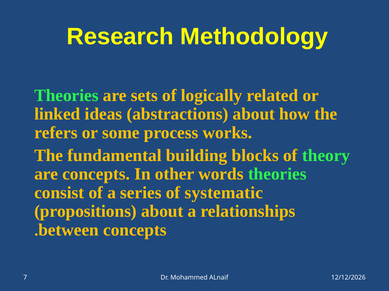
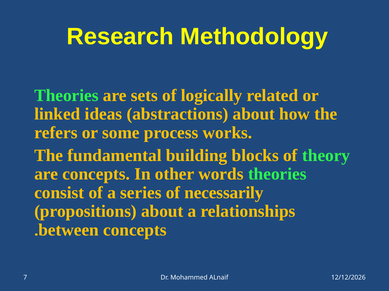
systematic: systematic -> necessarily
